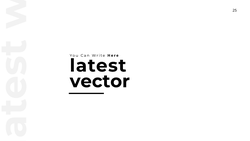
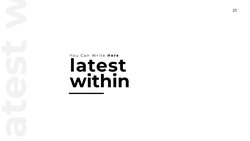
vector: vector -> within
